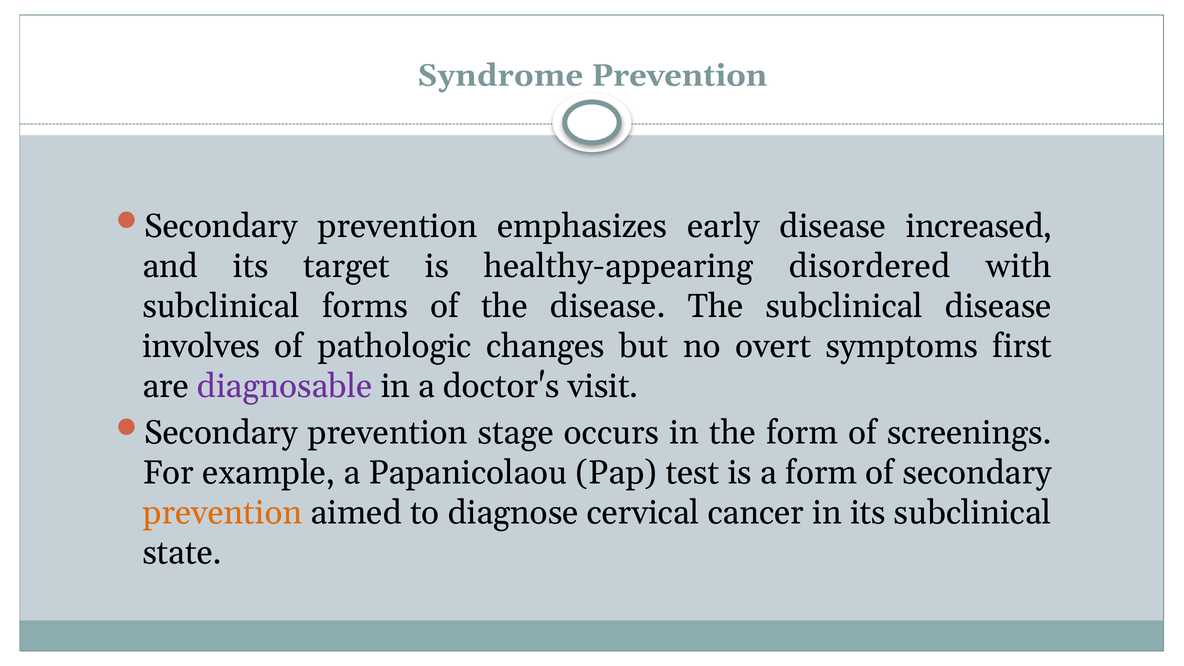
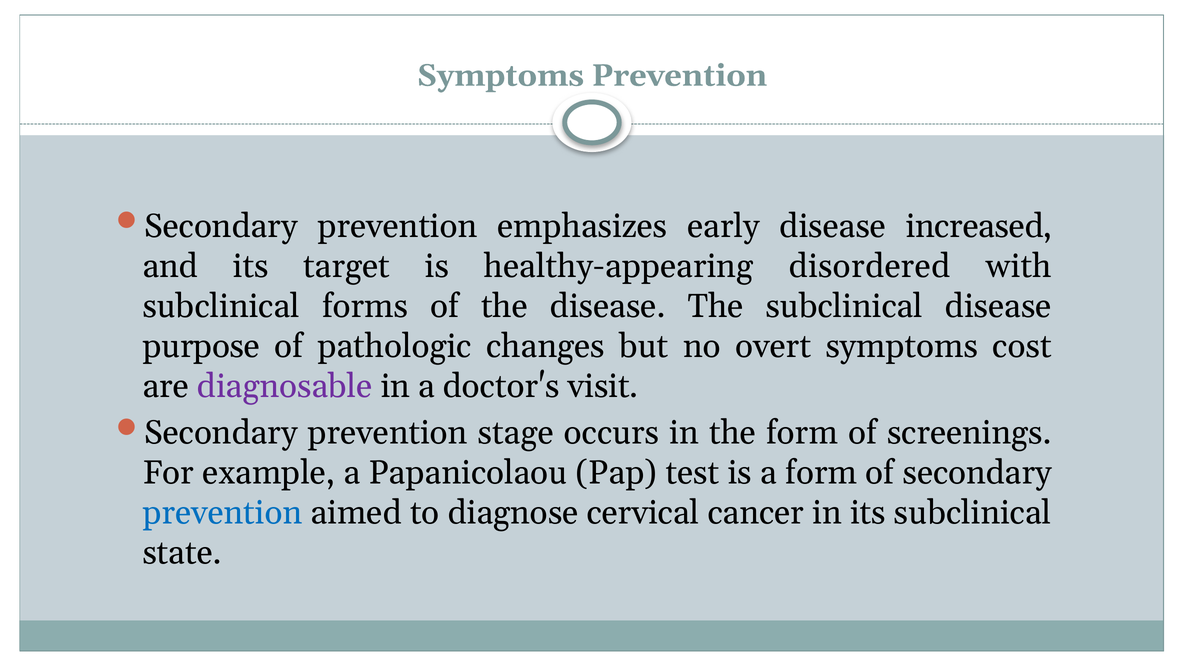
Syndrome at (500, 76): Syndrome -> Symptoms
involves: involves -> purpose
first: first -> cost
prevention at (222, 513) colour: orange -> blue
